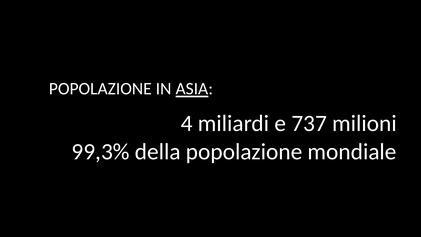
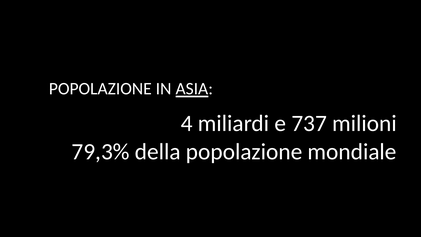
99,3%: 99,3% -> 79,3%
